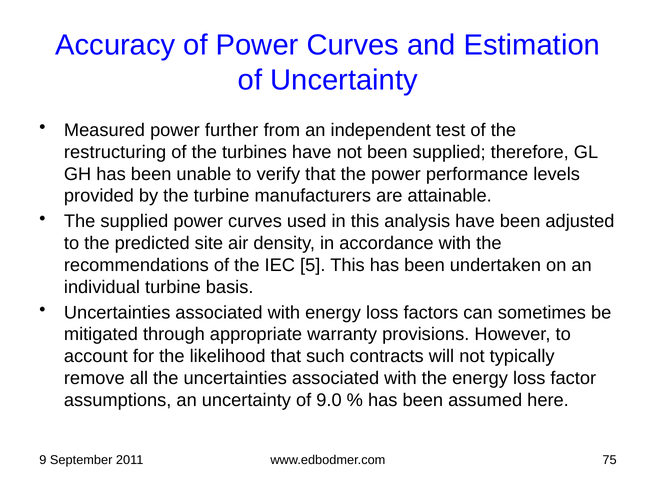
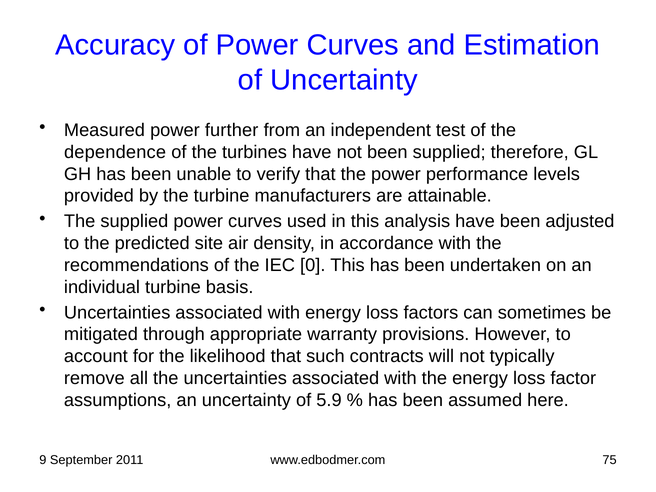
restructuring: restructuring -> dependence
5: 5 -> 0
9.0: 9.0 -> 5.9
